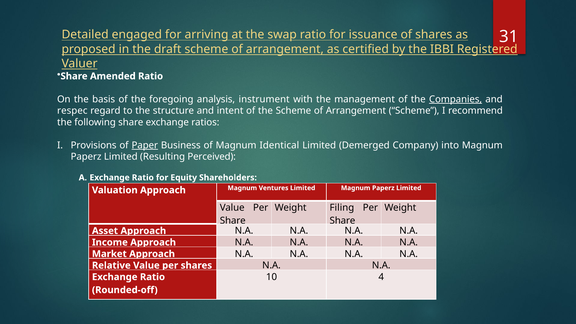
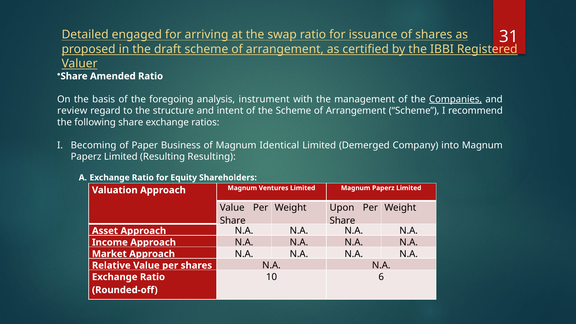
respec: respec -> review
Provisions: Provisions -> Becoming
Paper underline: present -> none
Resulting Perceived: Perceived -> Resulting
Filing: Filing -> Upon
4: 4 -> 6
